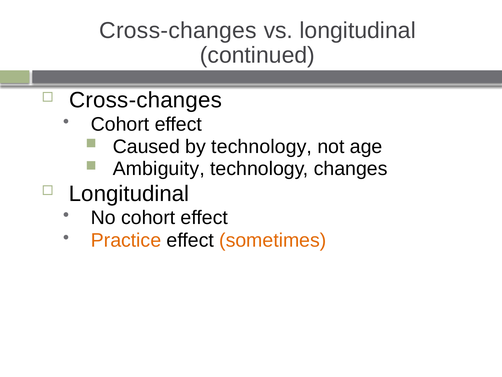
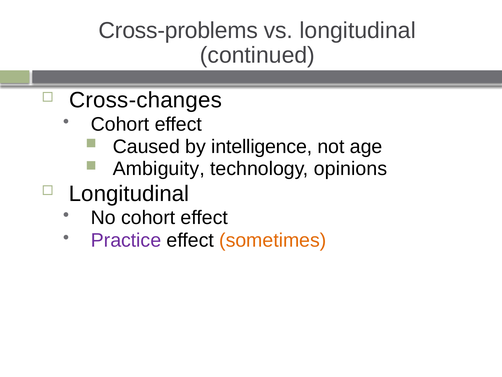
Cross-changes at (178, 30): Cross-changes -> Cross-problems
by technology: technology -> intelligence
changes: changes -> opinions
Practice colour: orange -> purple
